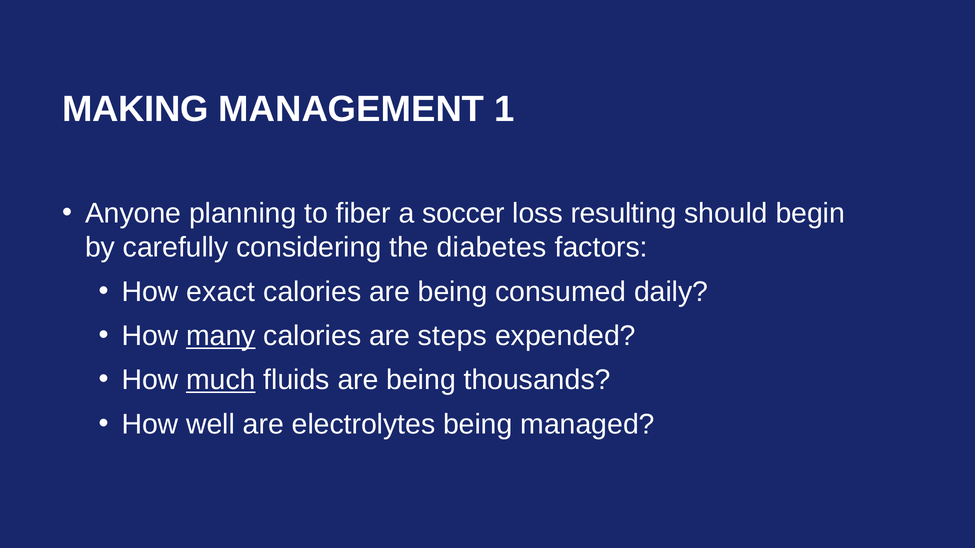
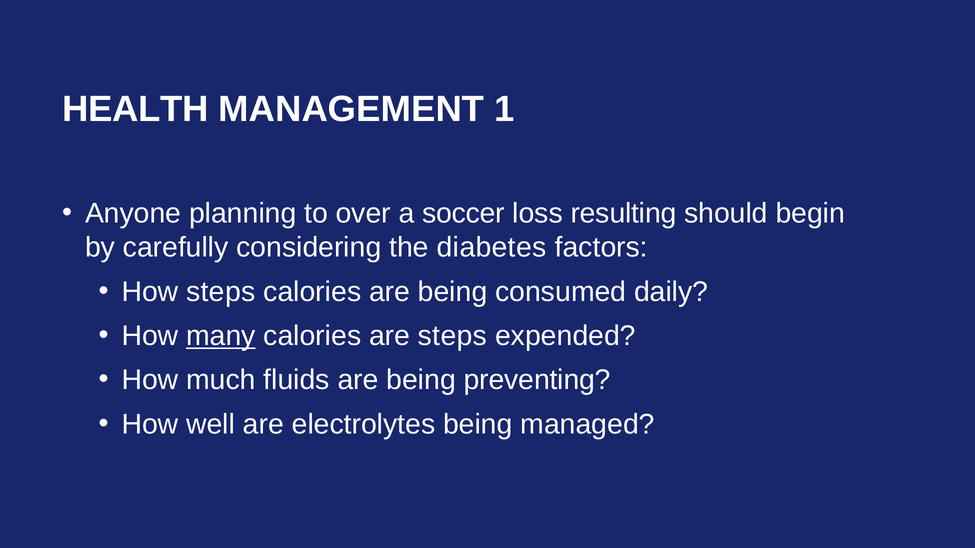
MAKING: MAKING -> HEALTH
fiber: fiber -> over
How exact: exact -> steps
much underline: present -> none
thousands: thousands -> preventing
